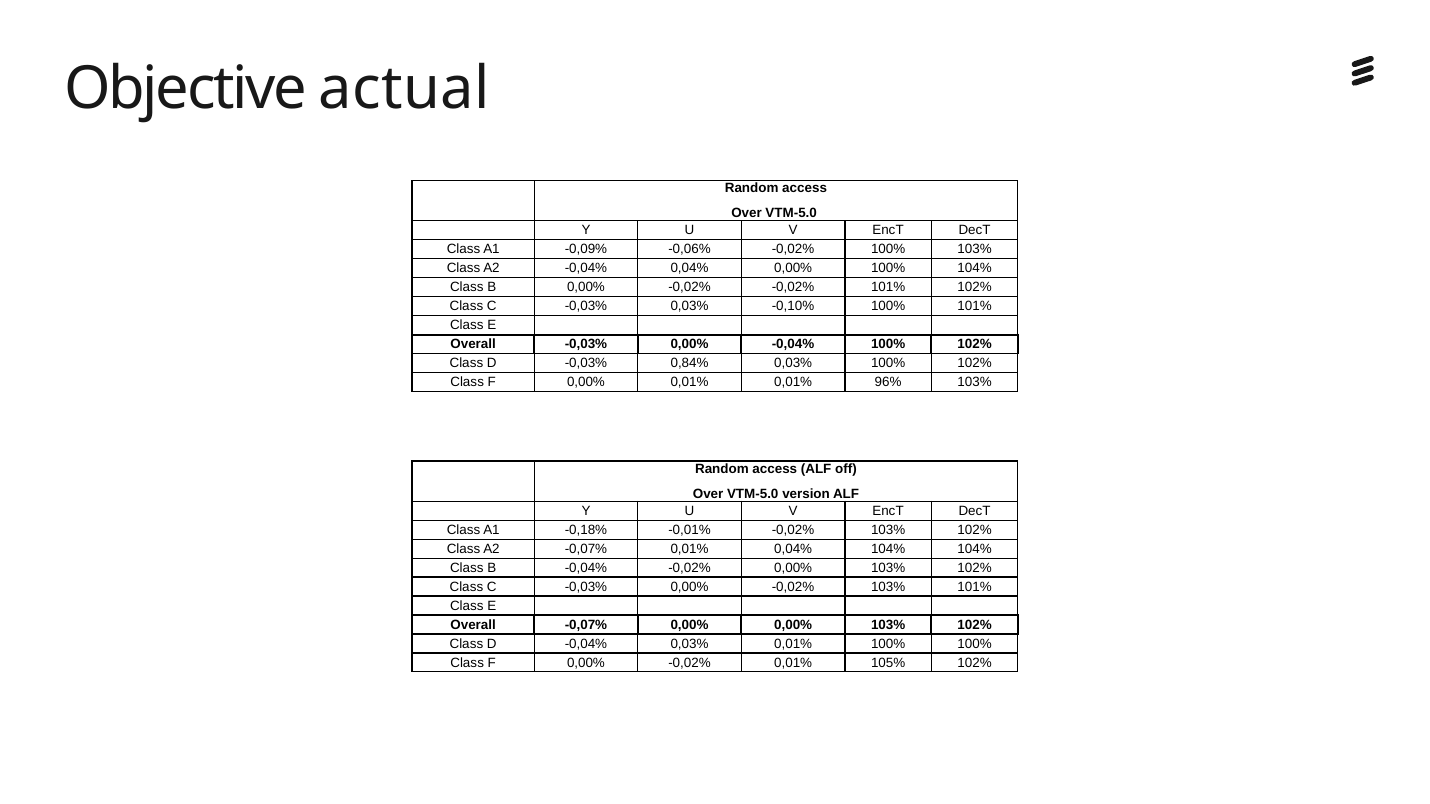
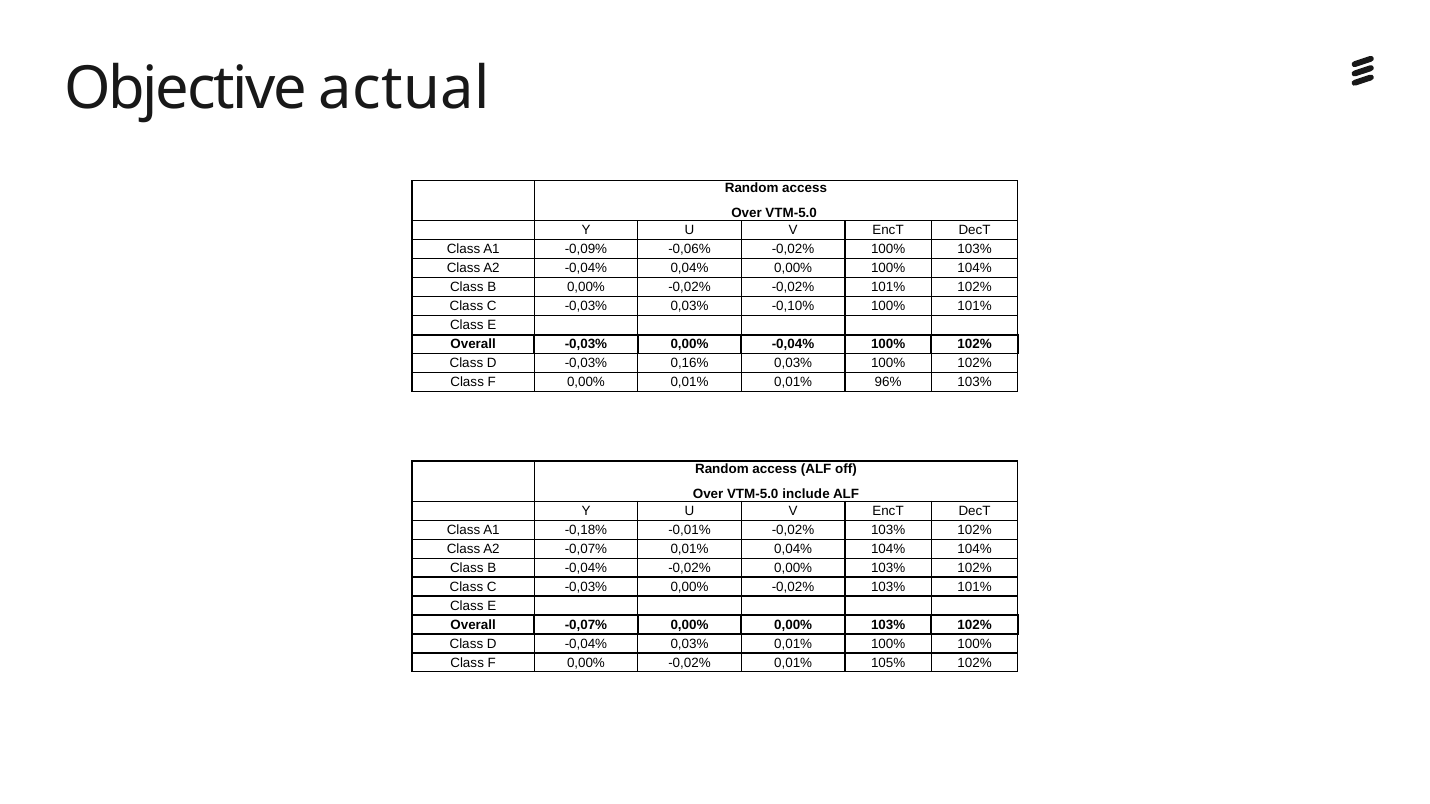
0,84%: 0,84% -> 0,16%
version: version -> include
